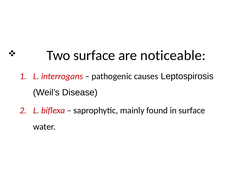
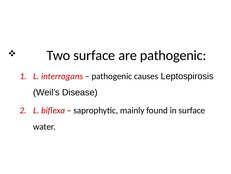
are noticeable: noticeable -> pathogenic
